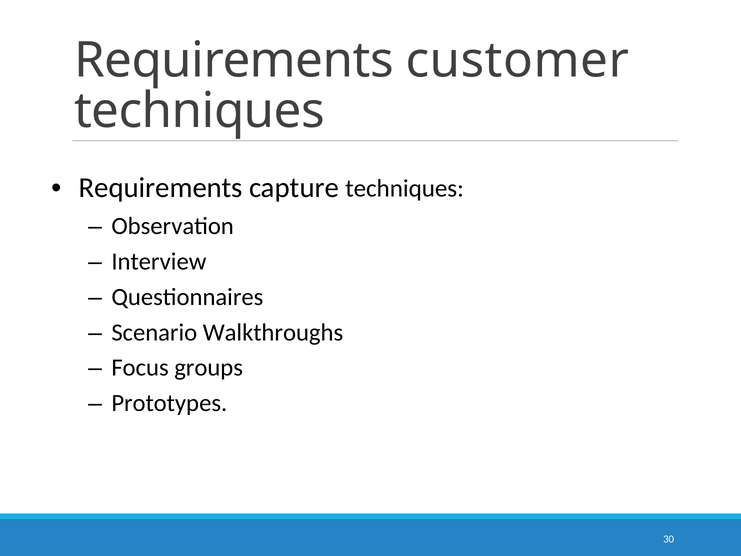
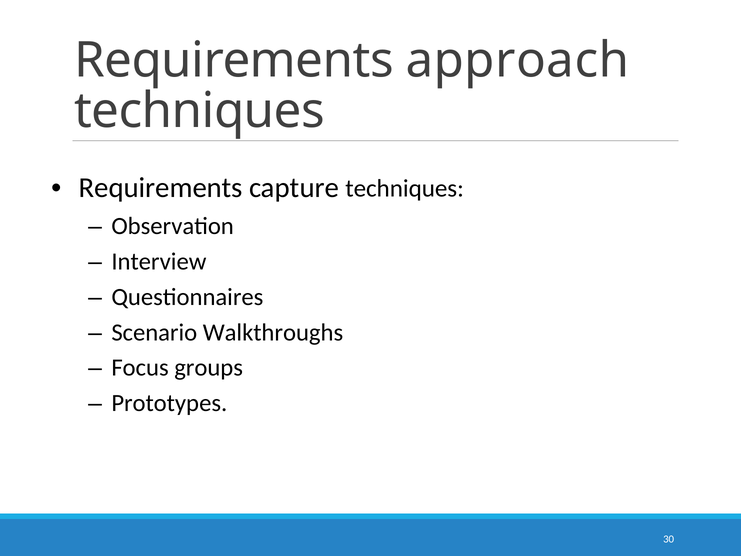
customer: customer -> approach
